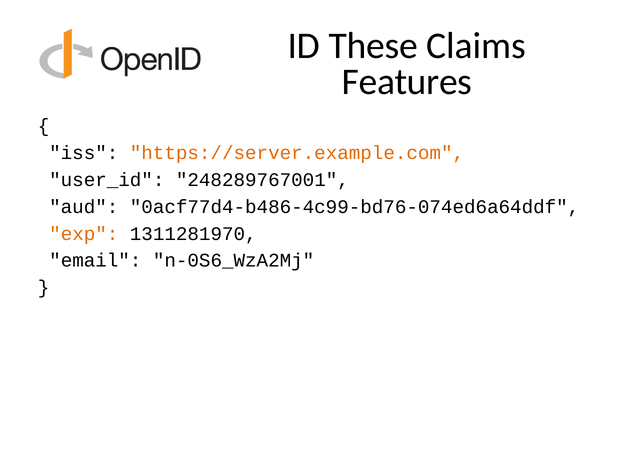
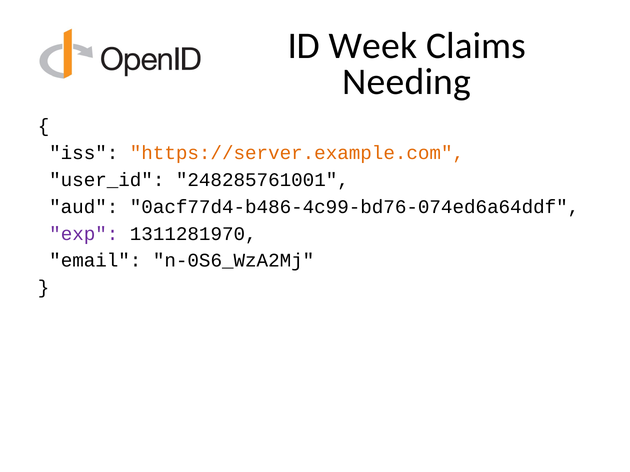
These: These -> Week
Features: Features -> Needing
248289767001: 248289767001 -> 248285761001
exp colour: orange -> purple
